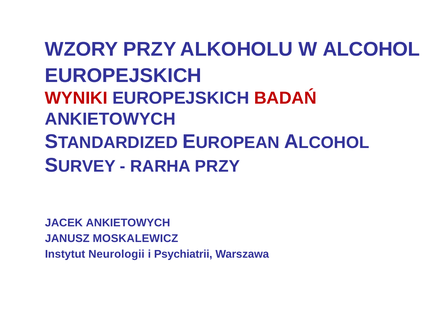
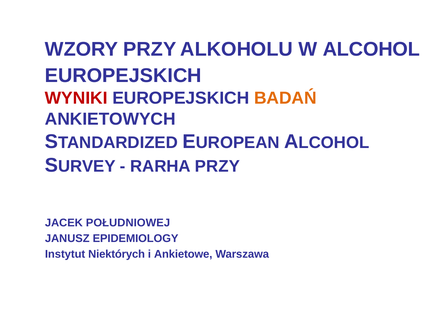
BADAŃ colour: red -> orange
JACEK ANKIETOWYCH: ANKIETOWYCH -> POŁUDNIOWEJ
MOSKALEWICZ: MOSKALEWICZ -> EPIDEMIOLOGY
Neurologii: Neurologii -> Niektórych
Psychiatrii: Psychiatrii -> Ankietowe
